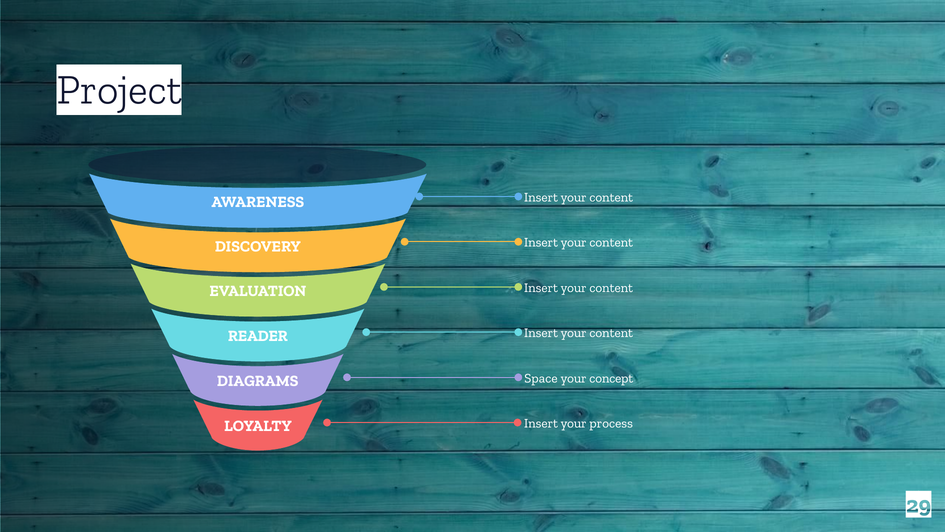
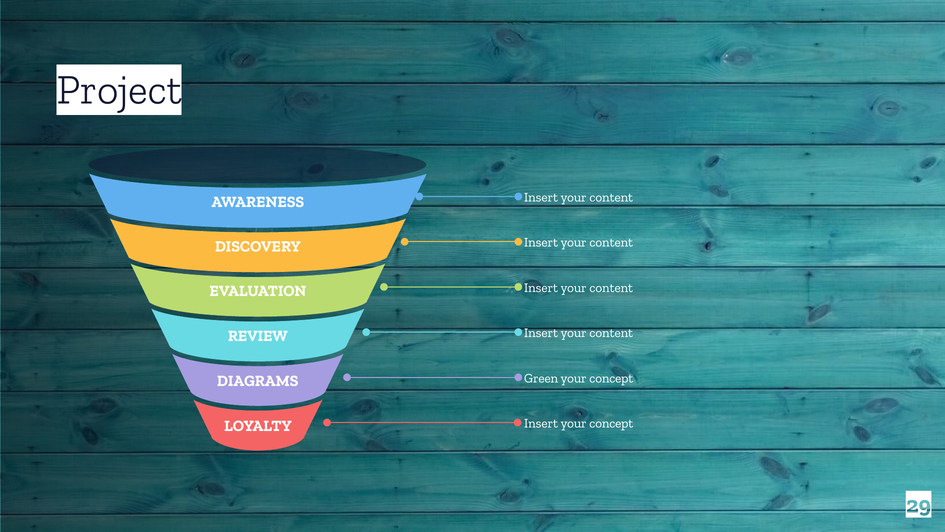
READER: READER -> REVIEW
Space: Space -> Green
Insert your process: process -> concept
